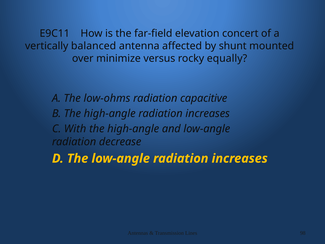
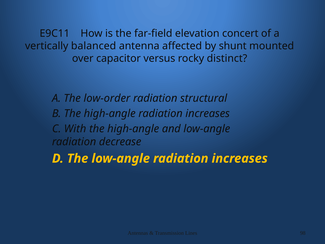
minimize: minimize -> capacitor
equally: equally -> distinct
low-ohms: low-ohms -> low-order
capacitive: capacitive -> structural
